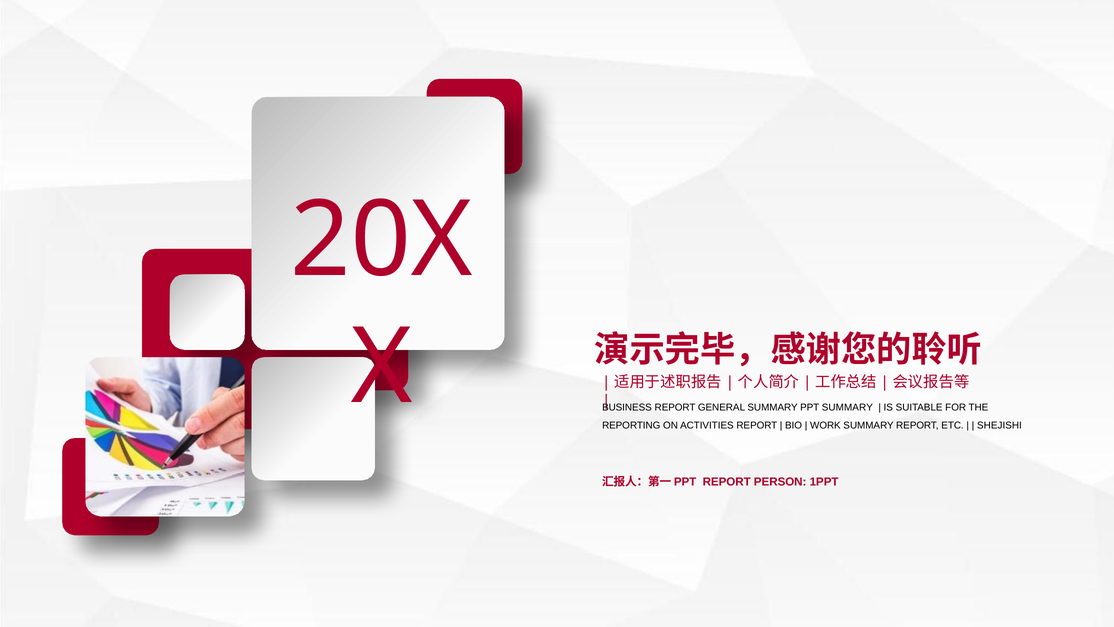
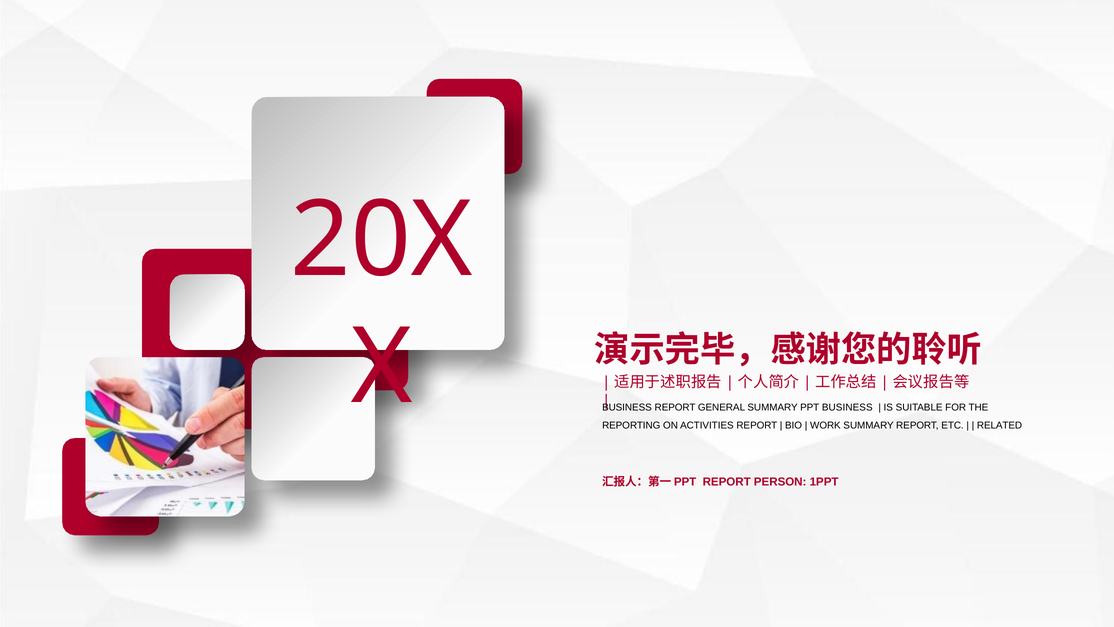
PPT SUMMARY: SUMMARY -> BUSINESS
SHEJISHI: SHEJISHI -> RELATED
